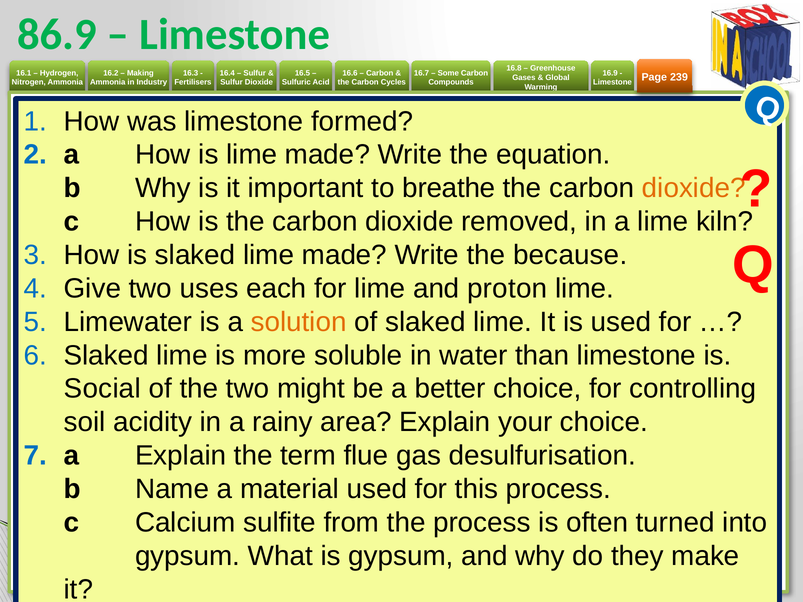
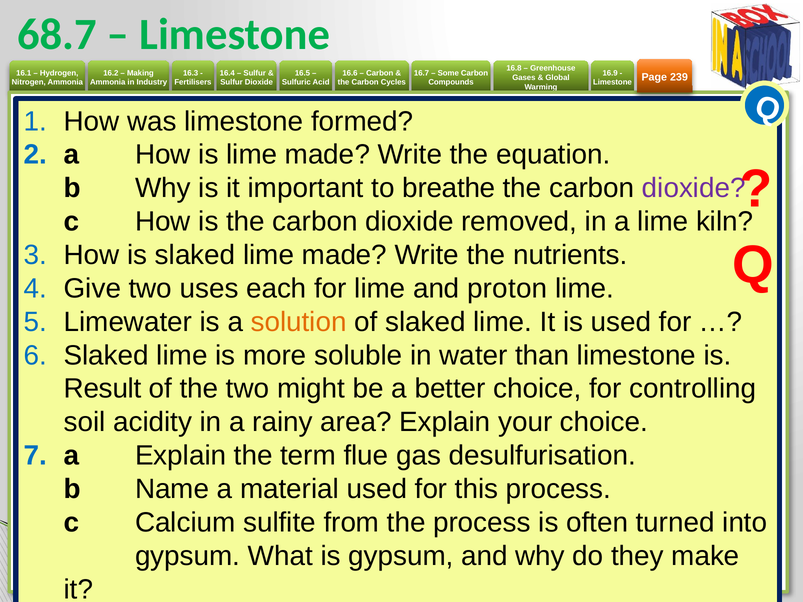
86.9: 86.9 -> 68.7
dioxide at (694, 188) colour: orange -> purple
because: because -> nutrients
Social: Social -> Result
